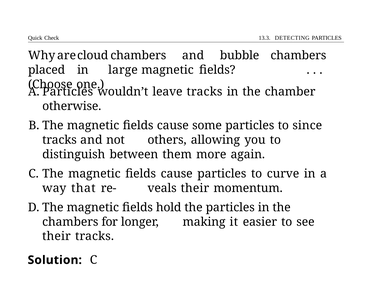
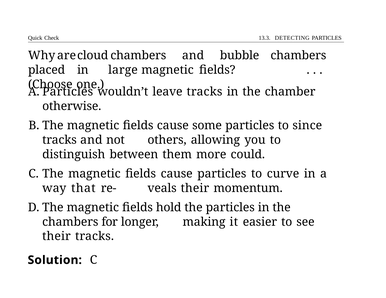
again: again -> could
